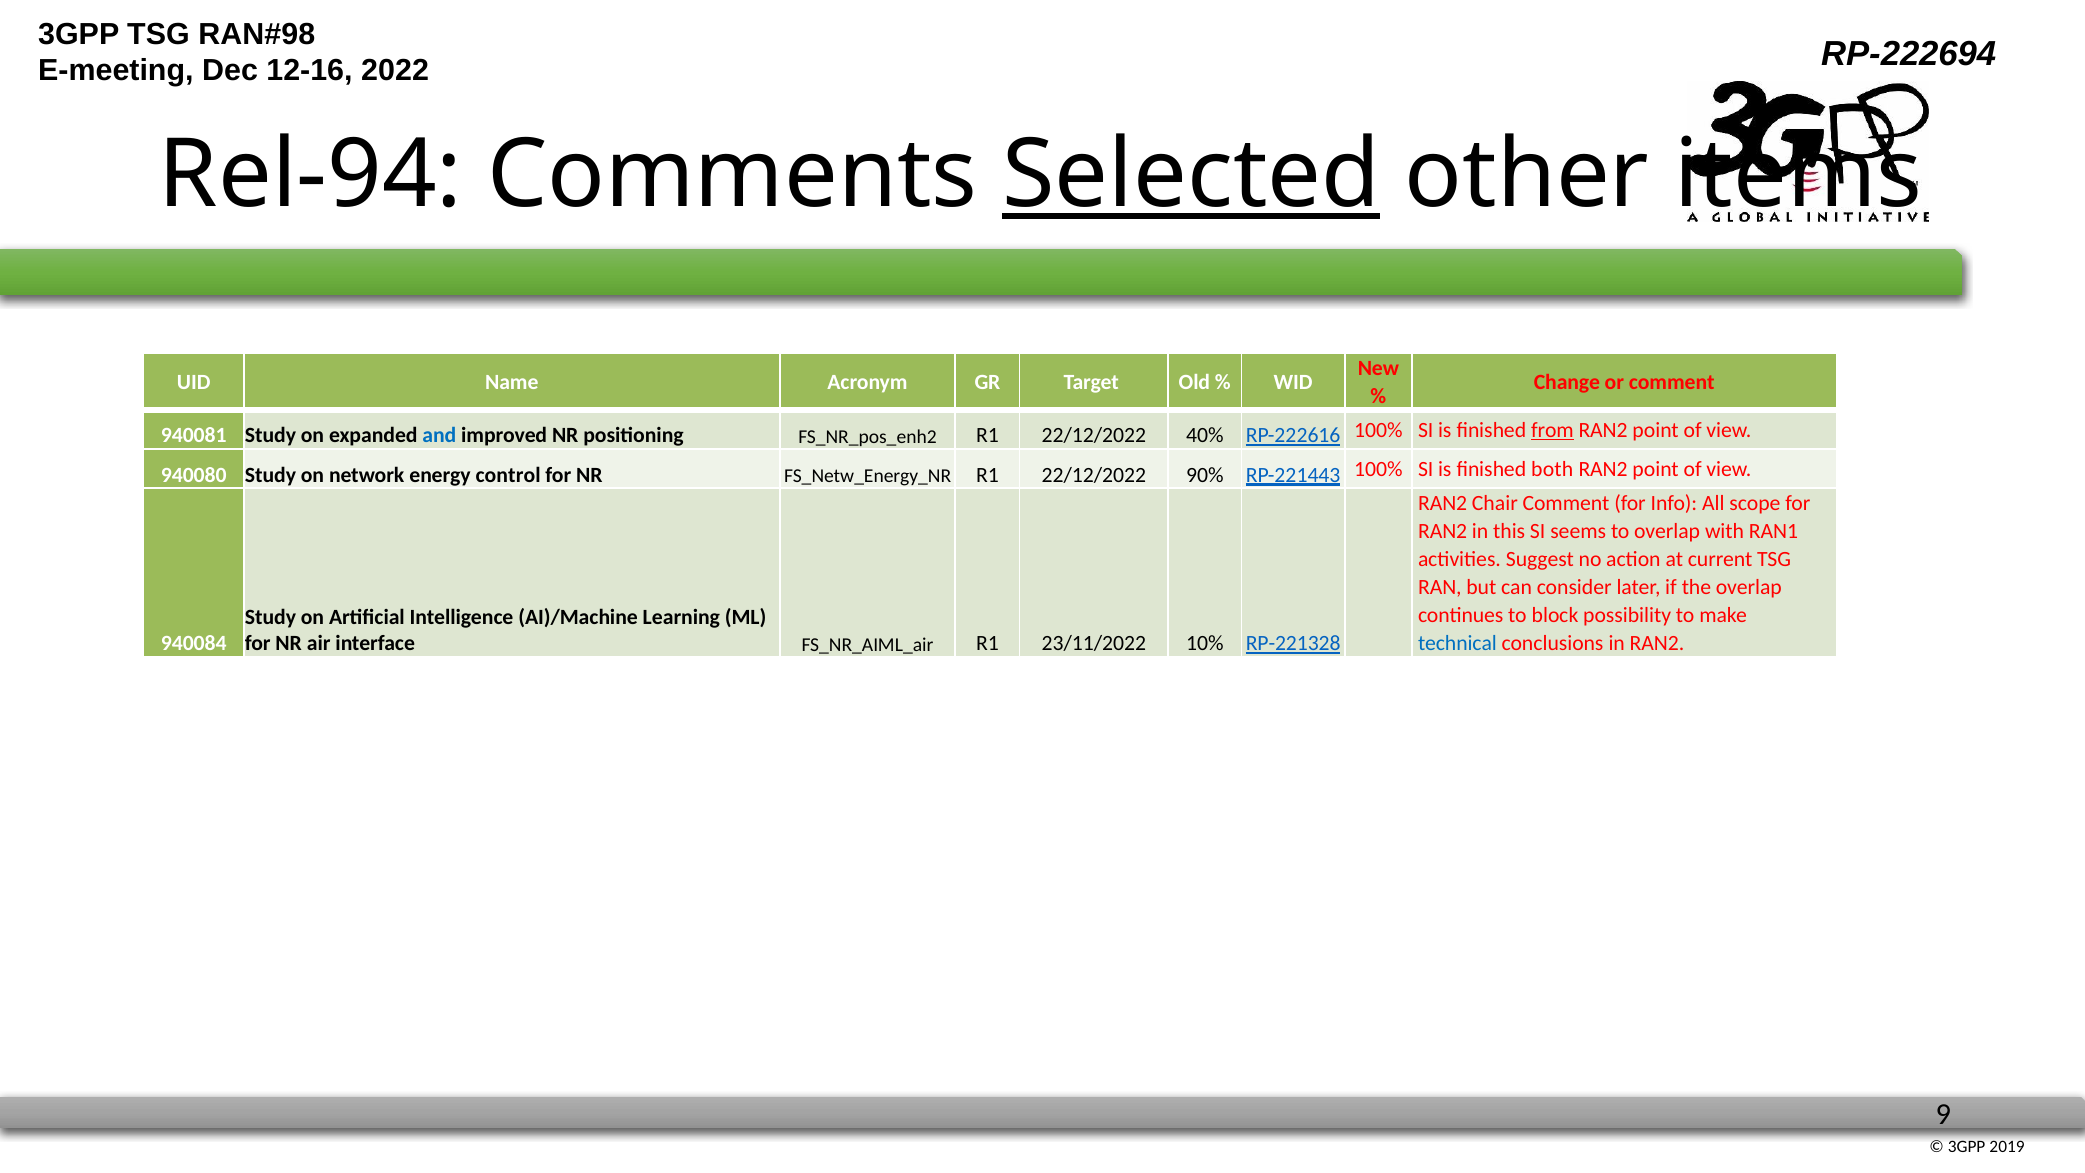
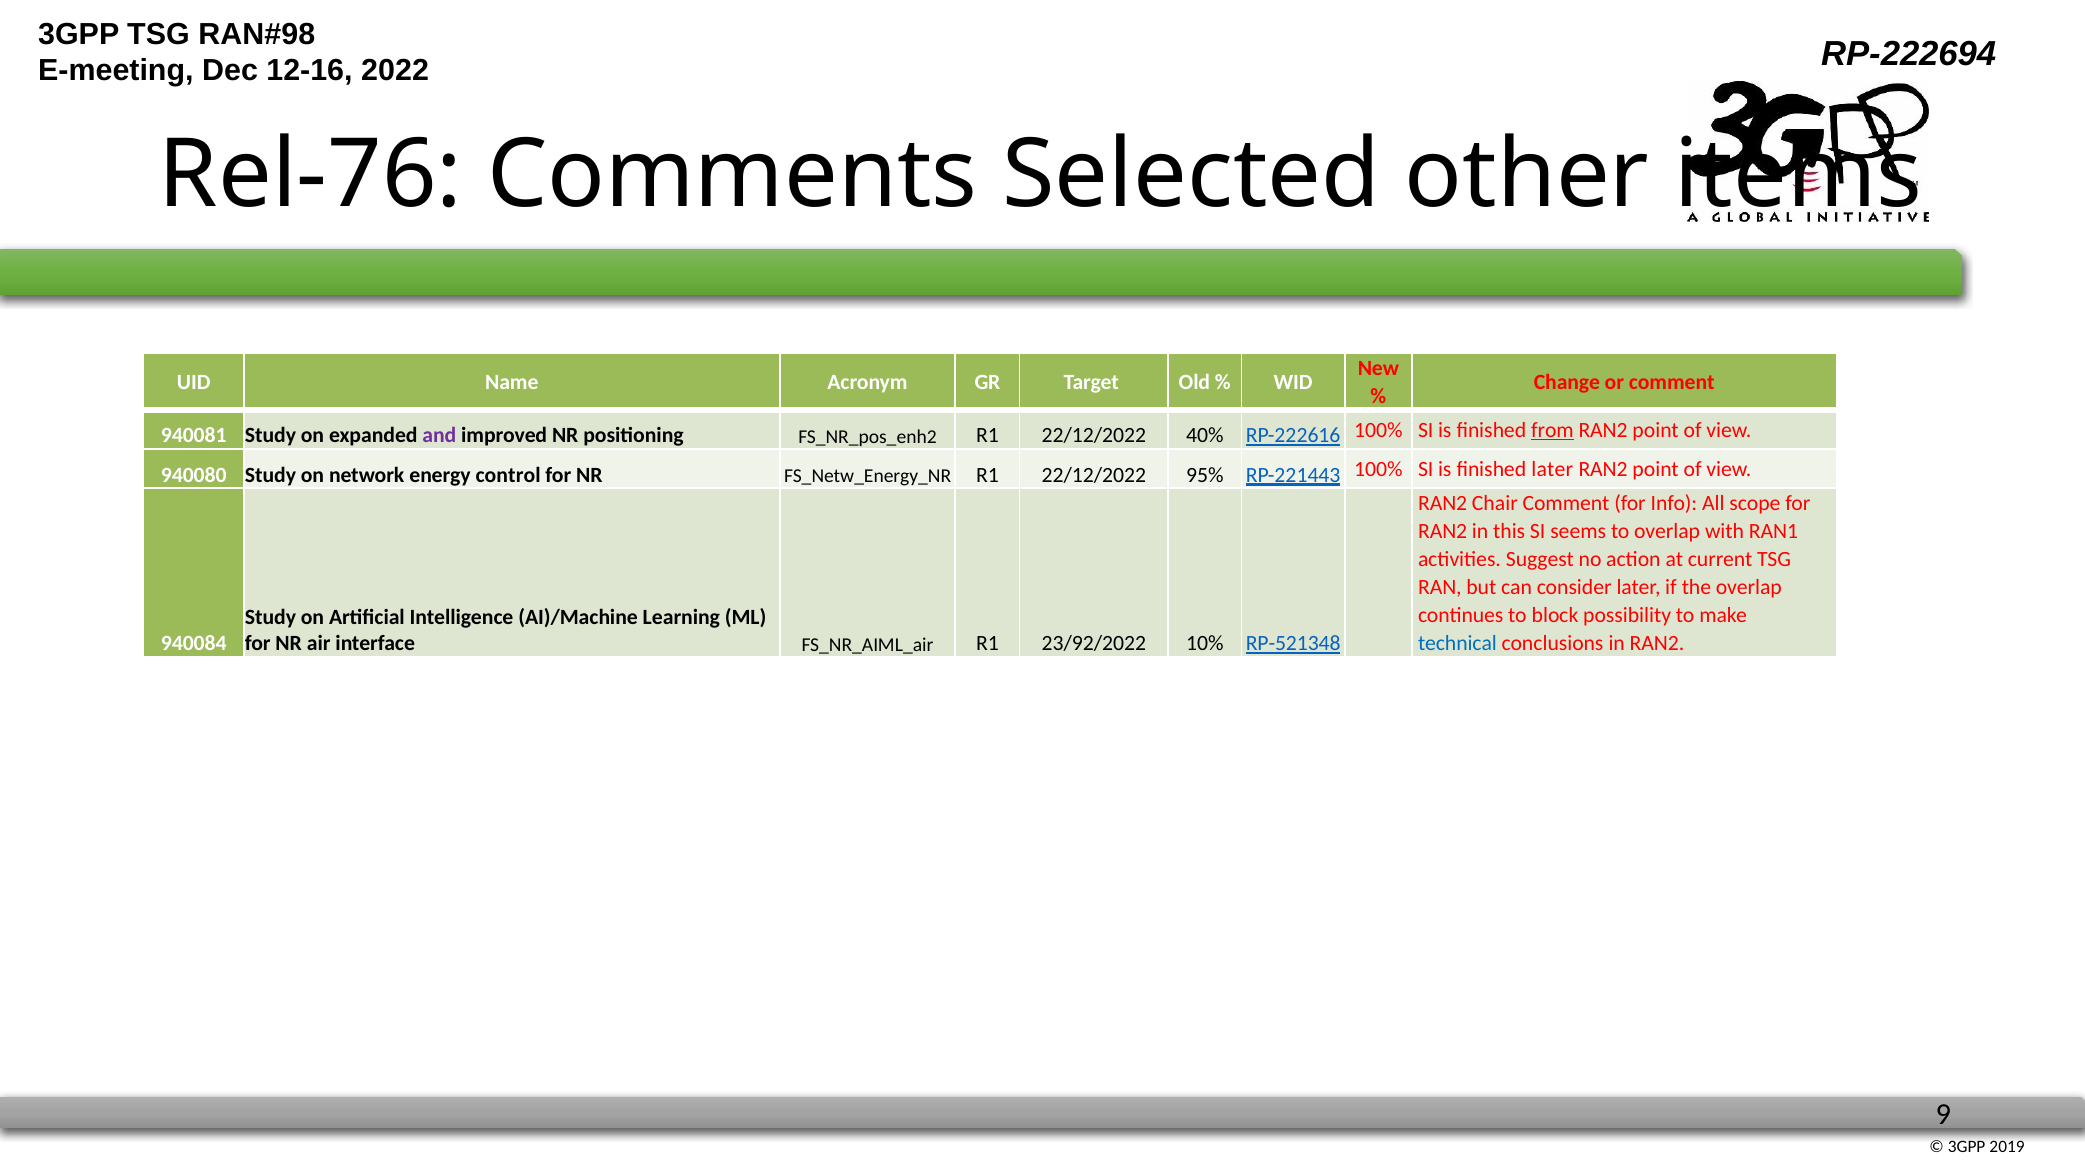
Rel-94: Rel-94 -> Rel-76
Selected underline: present -> none
and colour: blue -> purple
90%: 90% -> 95%
finished both: both -> later
23/11/2022: 23/11/2022 -> 23/92/2022
RP-221328: RP-221328 -> RP-521348
